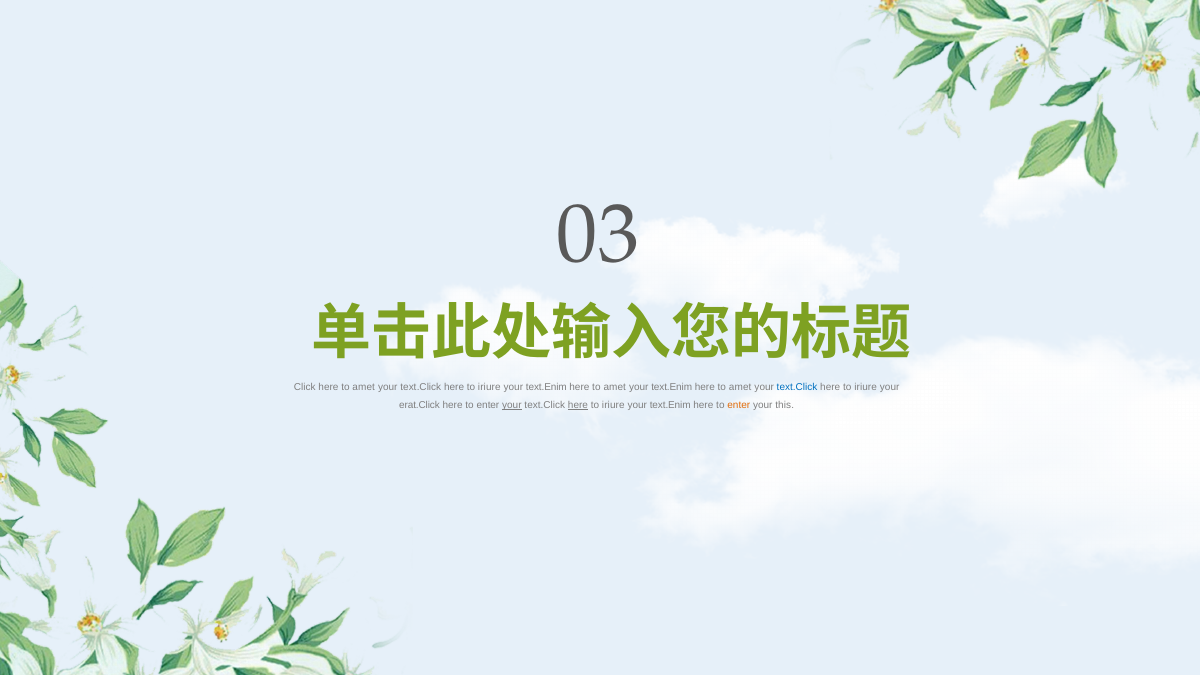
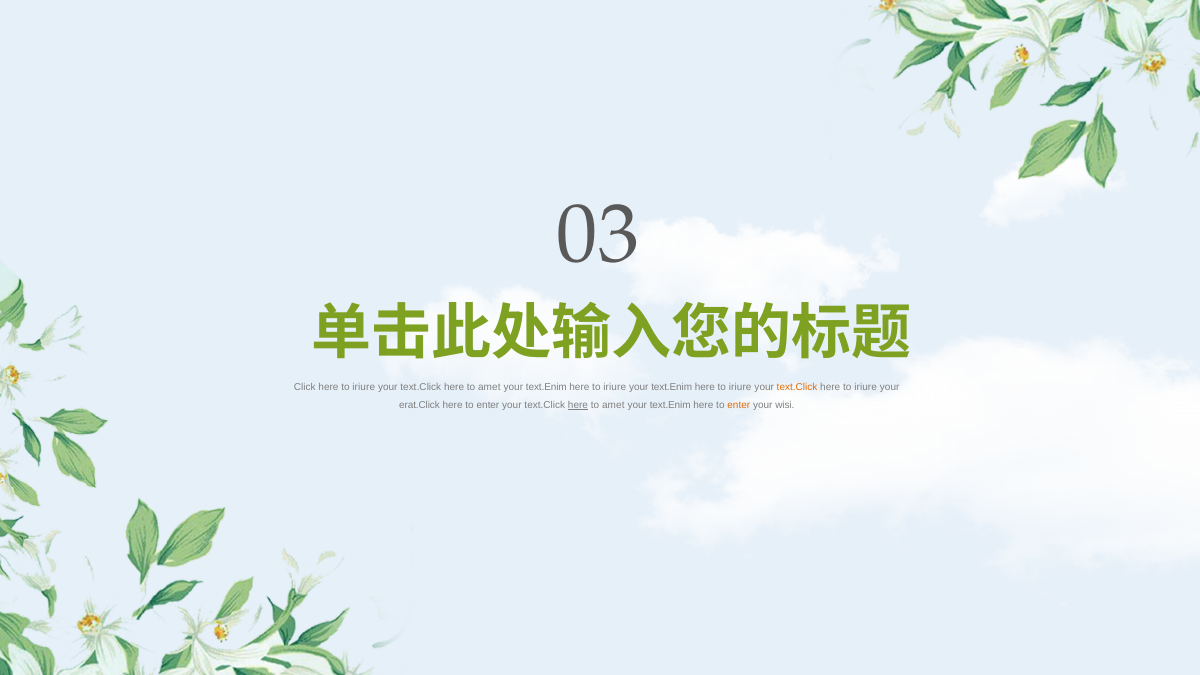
Click here to amet: amet -> iriure
iriure at (489, 387): iriure -> amet
amet at (615, 387): amet -> iriure
amet at (740, 387): amet -> iriure
text.Click at (797, 387) colour: blue -> orange
your at (512, 405) underline: present -> none
iriure at (613, 405): iriure -> amet
this: this -> wisi
